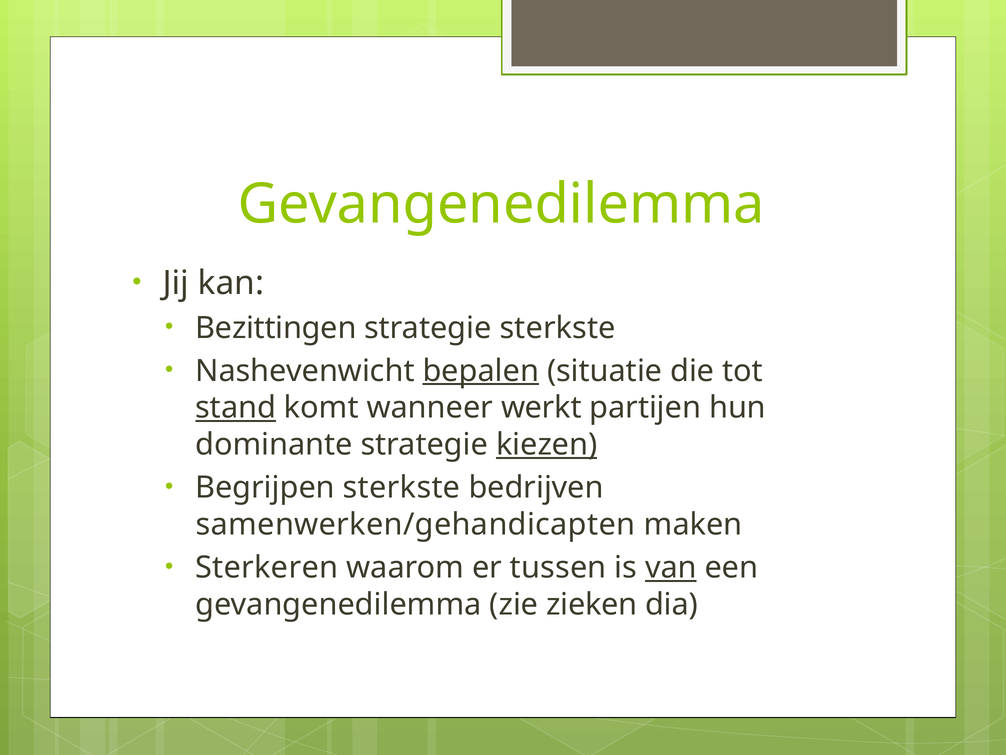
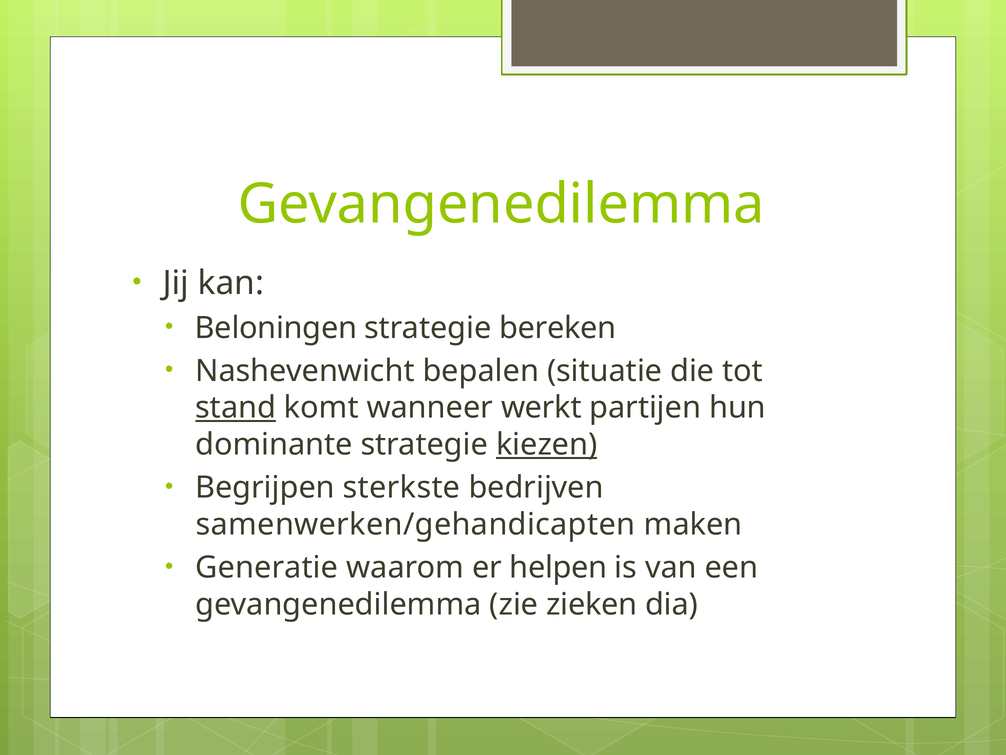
Bezittingen: Bezittingen -> Beloningen
strategie sterkste: sterkste -> bereken
bepalen underline: present -> none
Sterkeren: Sterkeren -> Generatie
tussen: tussen -> helpen
van underline: present -> none
